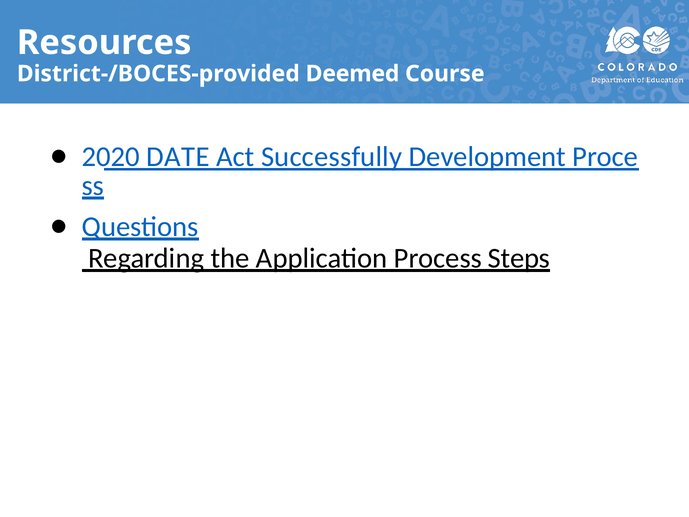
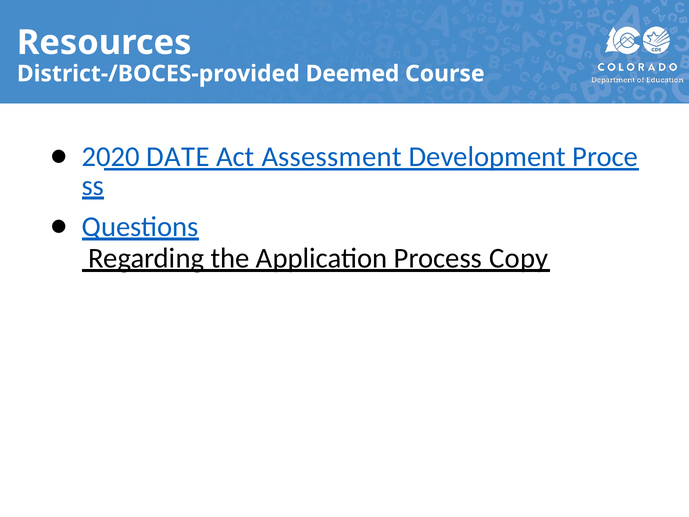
Successfully: Successfully -> Assessment
Steps: Steps -> Copy
